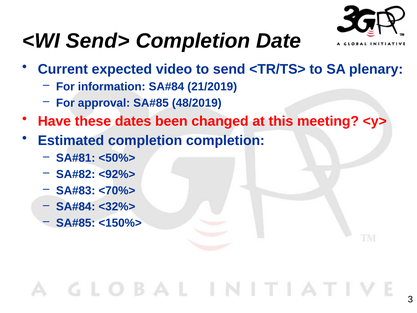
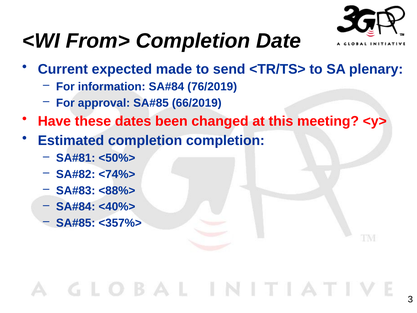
Send>: Send> -> From>
video: video -> made
21/2019: 21/2019 -> 76/2019
48/2019: 48/2019 -> 66/2019
<92%>: <92%> -> <74%>
<70%>: <70%> -> <88%>
<32%>: <32%> -> <40%>
<150%>: <150%> -> <357%>
